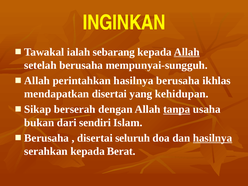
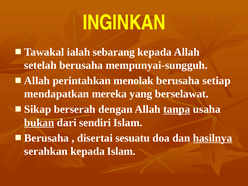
Allah at (187, 52) underline: present -> none
perintahkan hasilnya: hasilnya -> menolak
ikhlas: ikhlas -> setiap
mendapatkan disertai: disertai -> mereka
kehidupan: kehidupan -> berselawat
bukan underline: none -> present
seluruh: seluruh -> sesuatu
kepada Berat: Berat -> Islam
